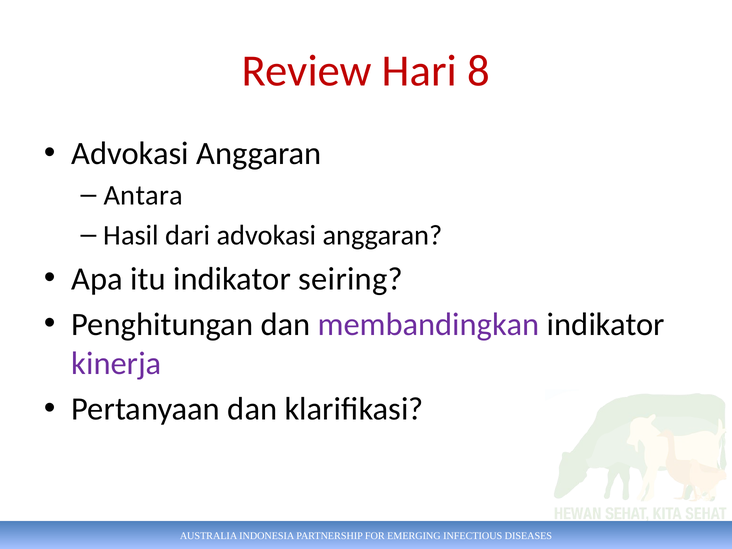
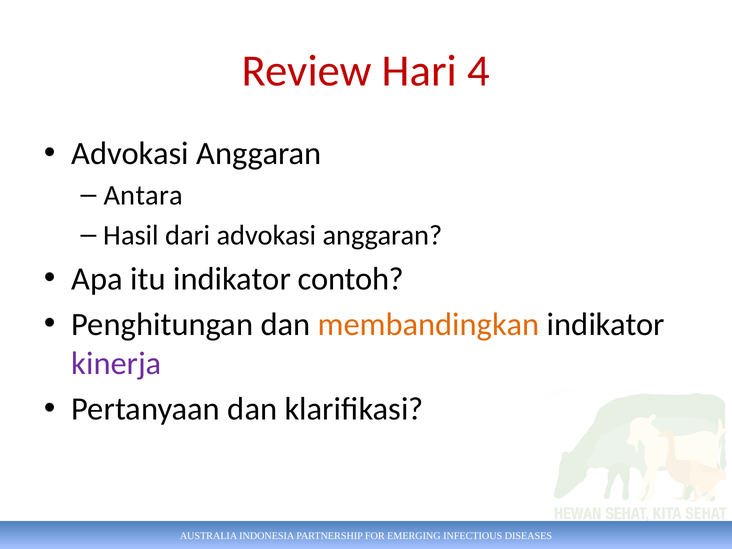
8: 8 -> 4
seiring: seiring -> contoh
membandingkan colour: purple -> orange
